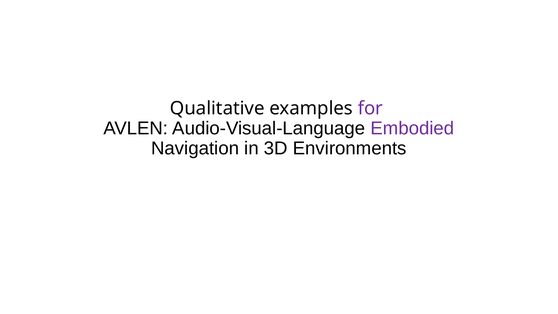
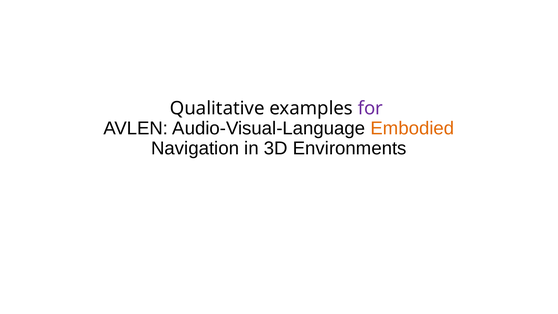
Embodied colour: purple -> orange
